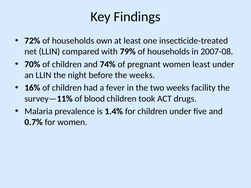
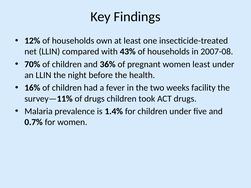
72%: 72% -> 12%
79%: 79% -> 43%
74%: 74% -> 36%
the weeks: weeks -> health
of blood: blood -> drugs
